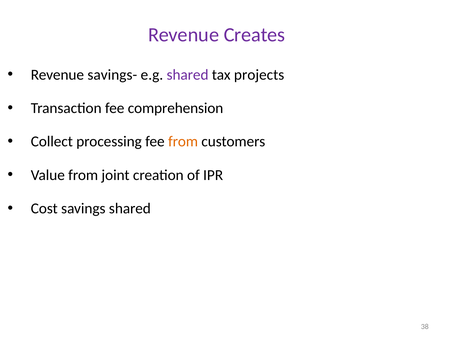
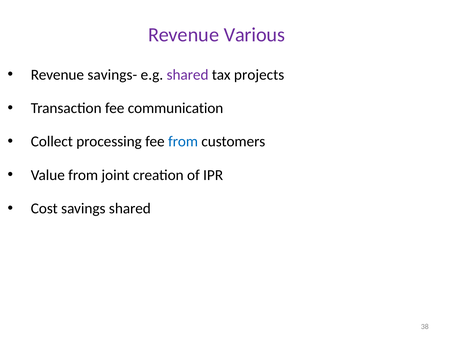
Creates: Creates -> Various
comprehension: comprehension -> communication
from at (183, 142) colour: orange -> blue
